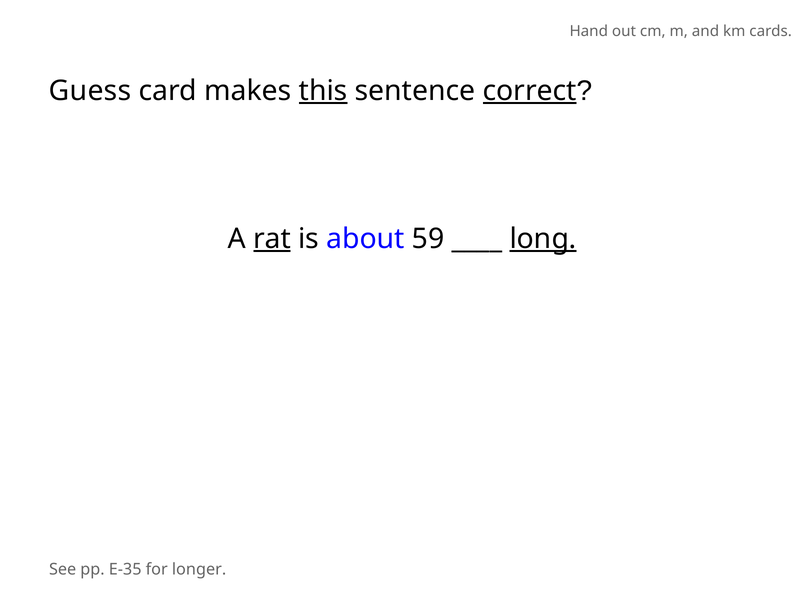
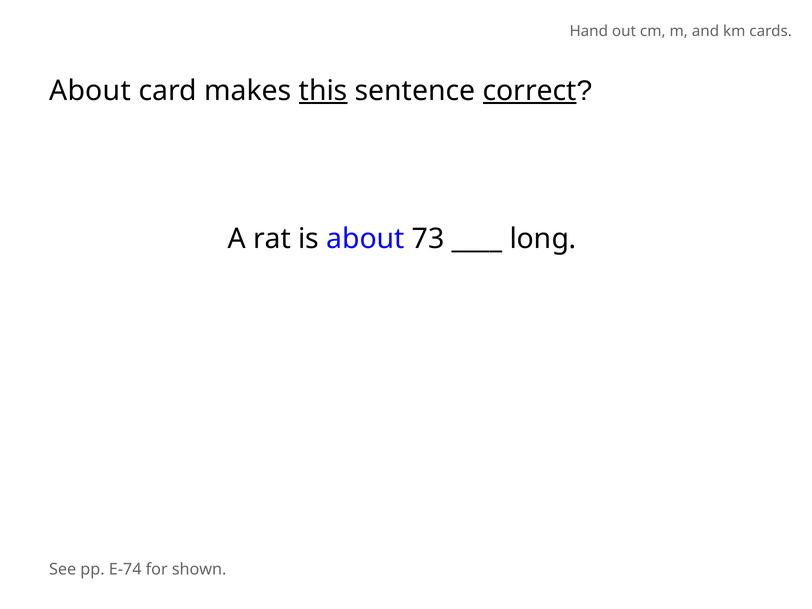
Guess at (90, 91): Guess -> About
rat underline: present -> none
59: 59 -> 73
long underline: present -> none
E-35: E-35 -> E-74
longer: longer -> shown
